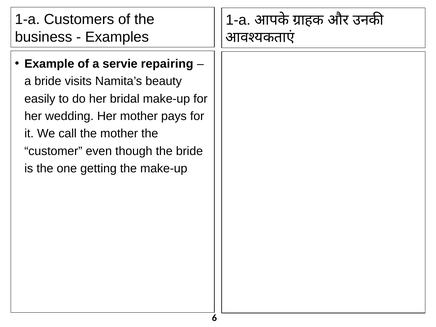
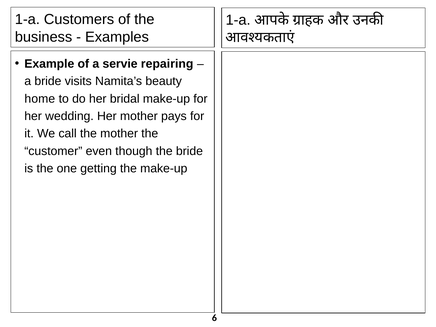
easily: easily -> home
